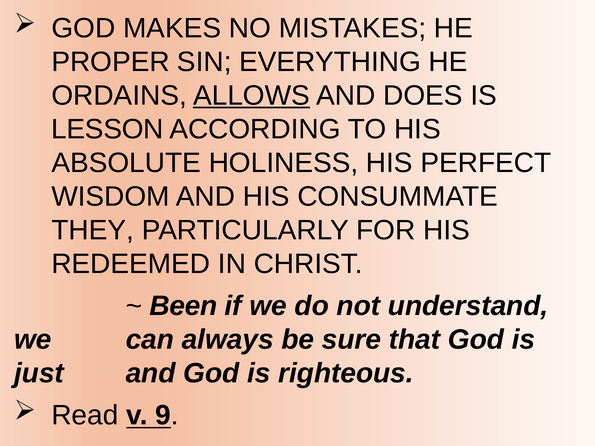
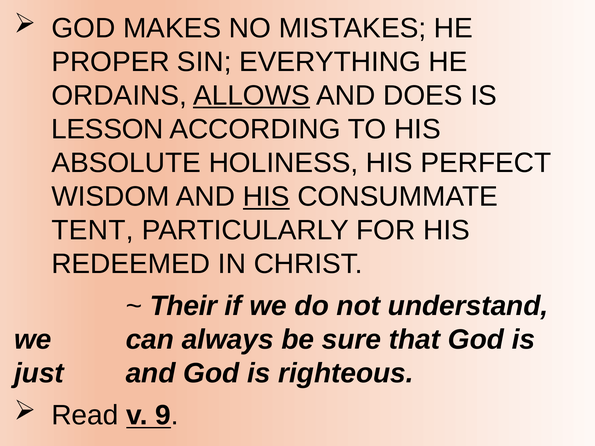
HIS at (266, 197) underline: none -> present
THEY: THEY -> TENT
Been: Been -> Their
